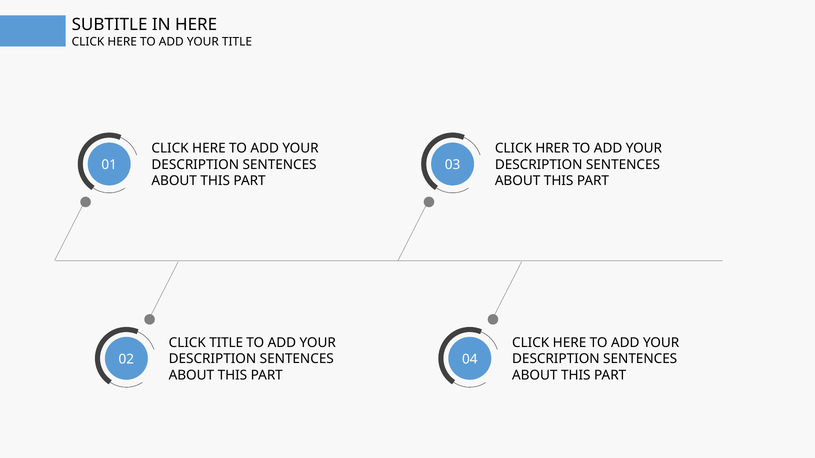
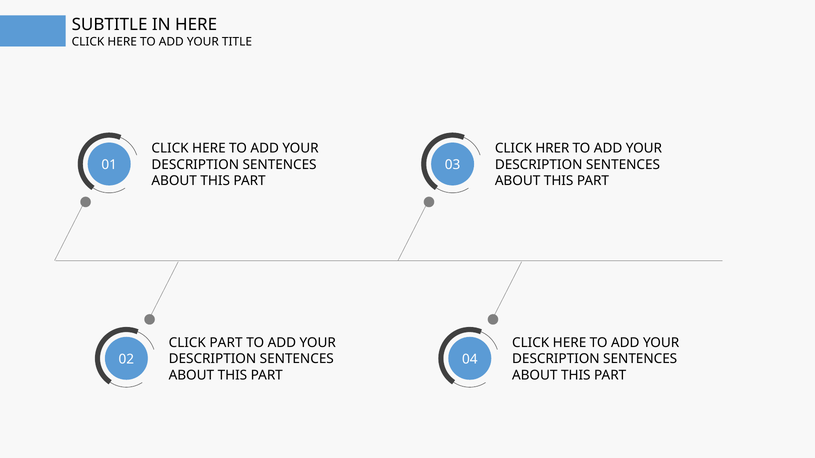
CLICK TITLE: TITLE -> PART
